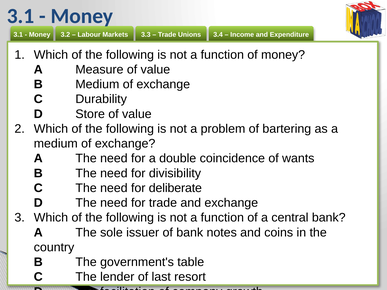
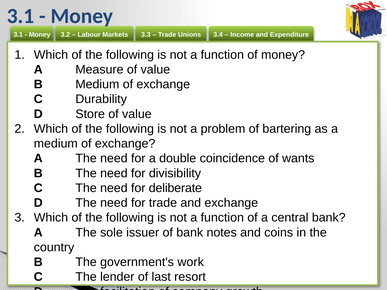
table: table -> work
